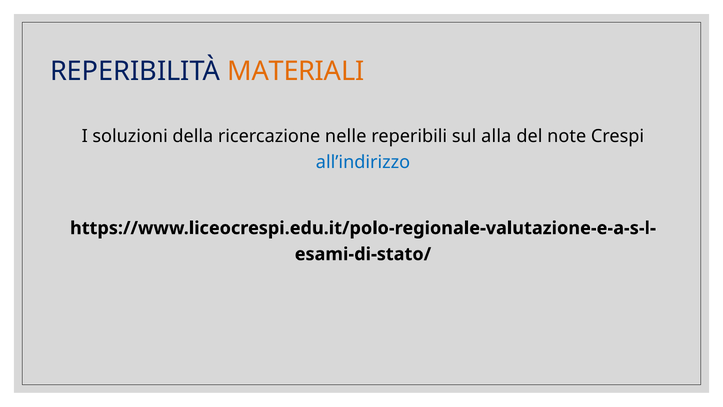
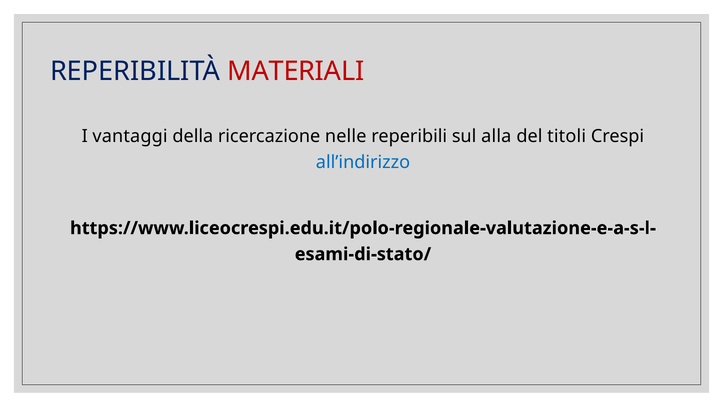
MATERIALI colour: orange -> red
soluzioni: soluzioni -> vantaggi
note: note -> titoli
